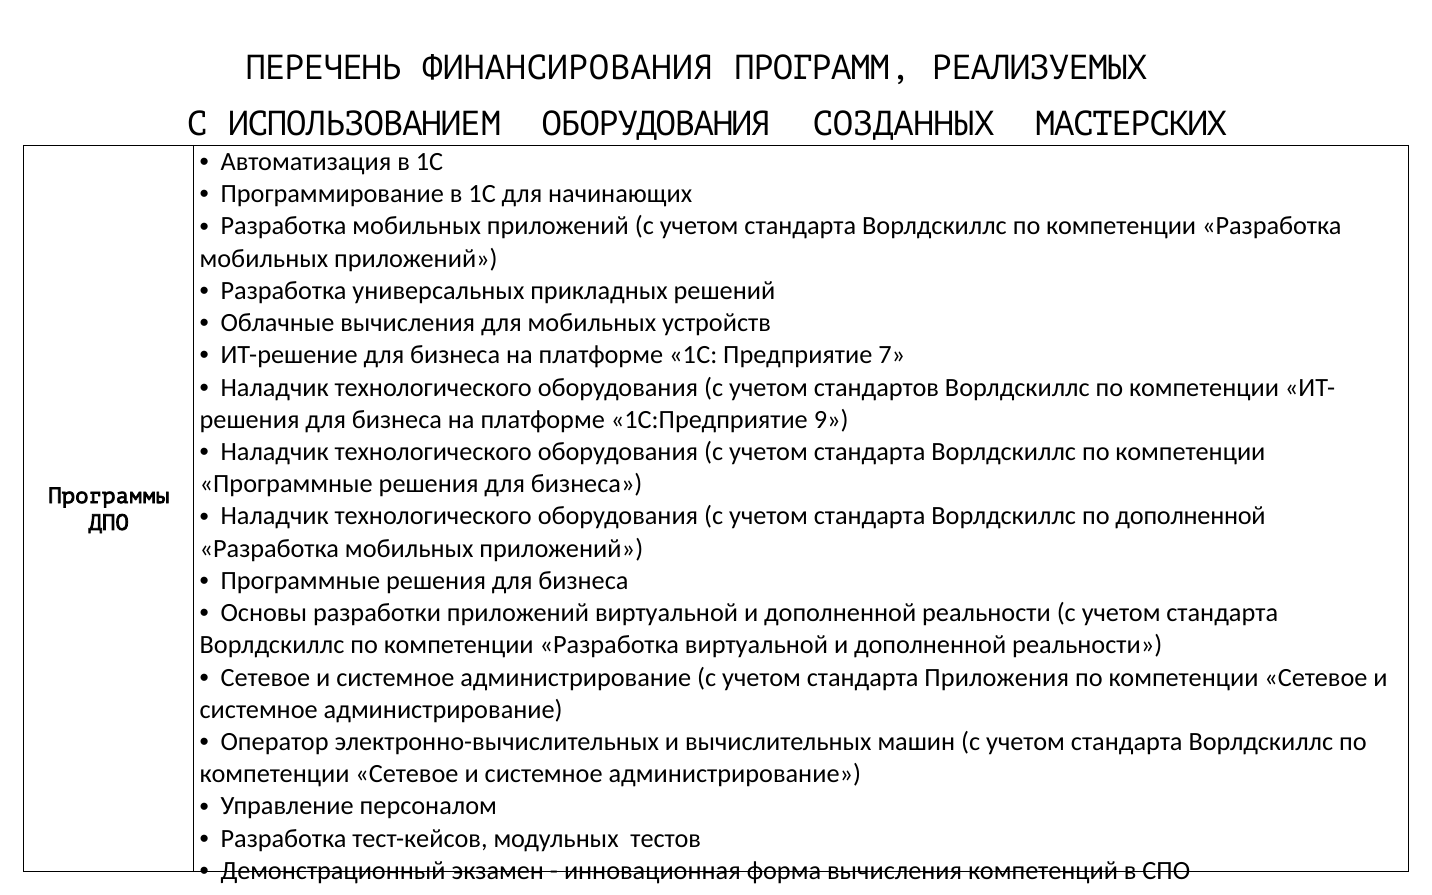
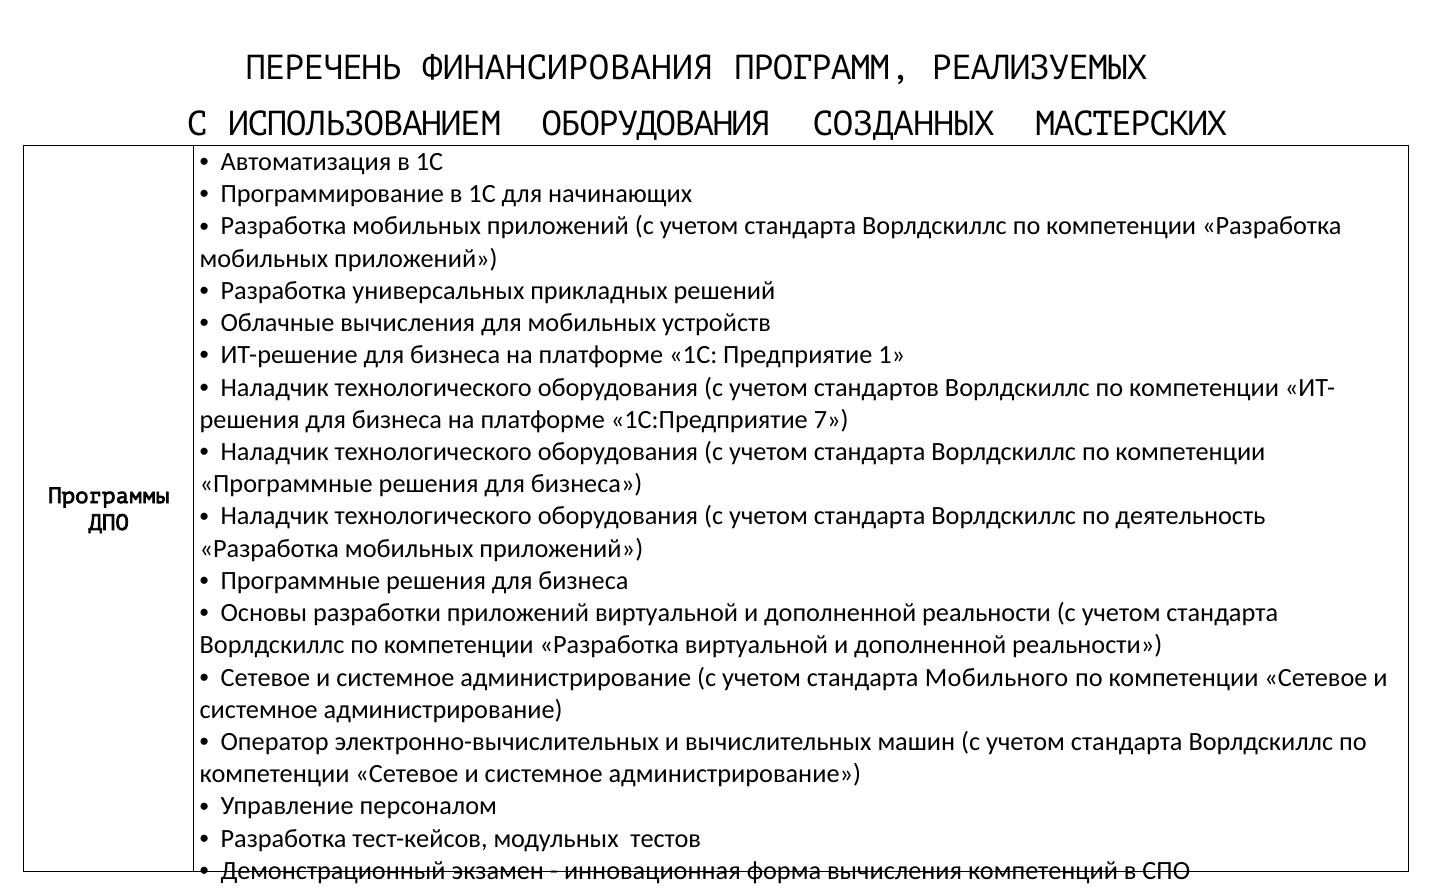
7: 7 -> 1
9: 9 -> 7
по дополненной: дополненной -> деятельность
Приложения: Приложения -> Мобильного
